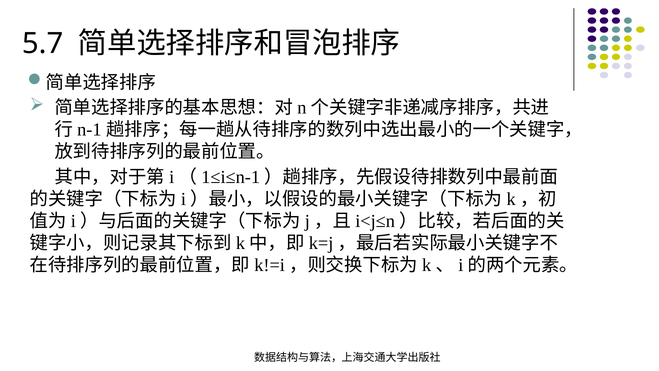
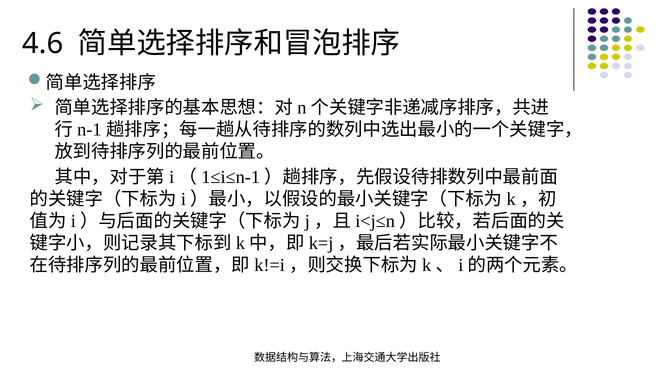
5.7: 5.7 -> 4.6
